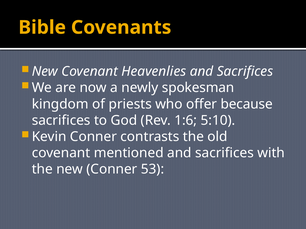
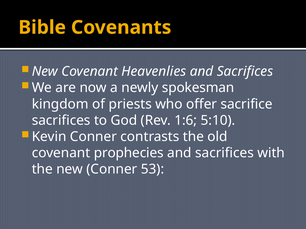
because: because -> sacrifice
mentioned: mentioned -> prophecies
